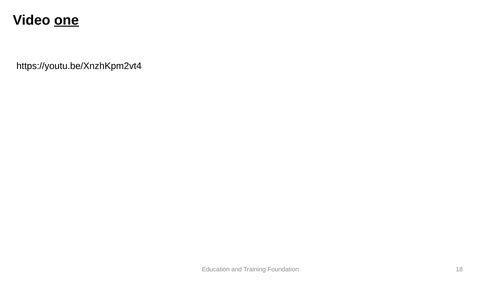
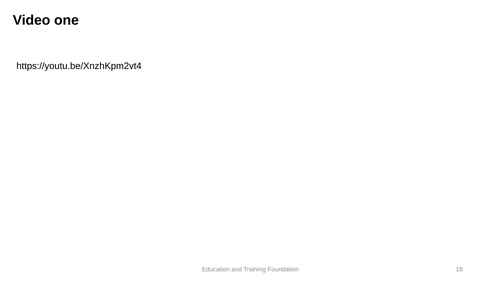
one underline: present -> none
